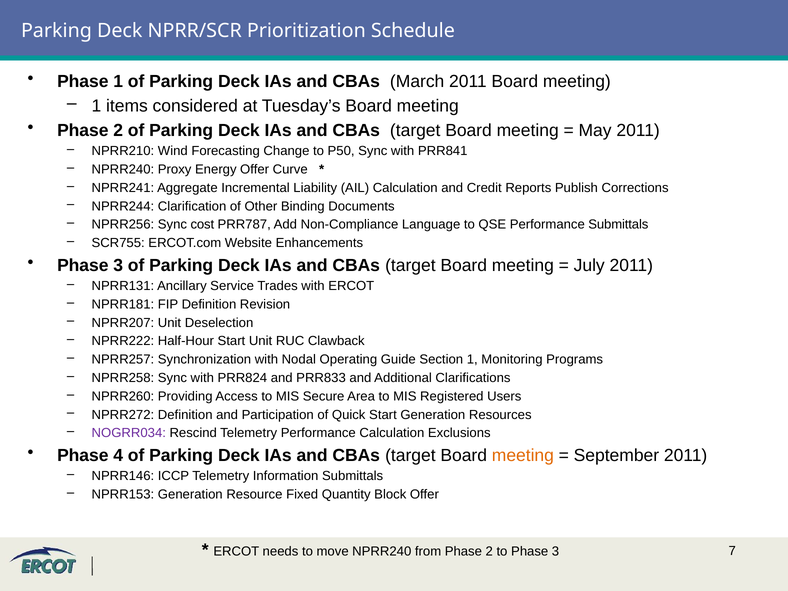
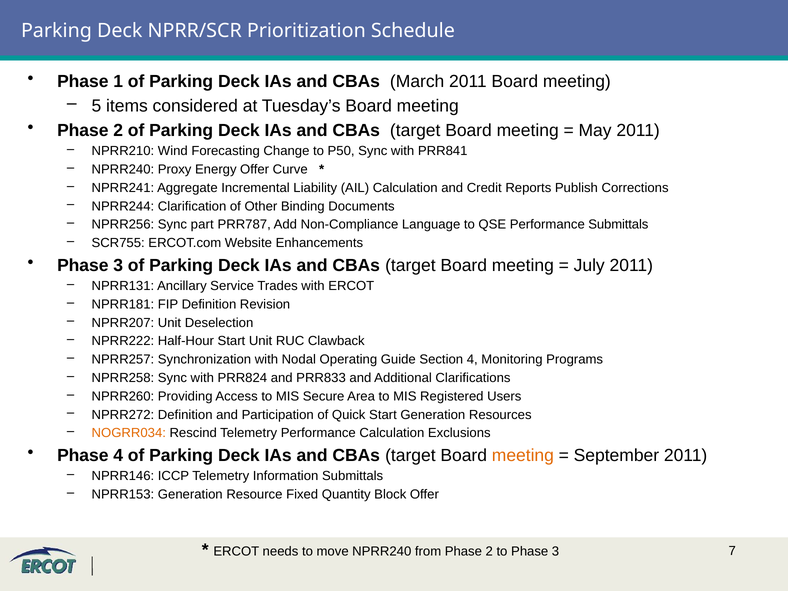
1 at (96, 106): 1 -> 5
cost: cost -> part
Section 1: 1 -> 4
NOGRR034 colour: purple -> orange
